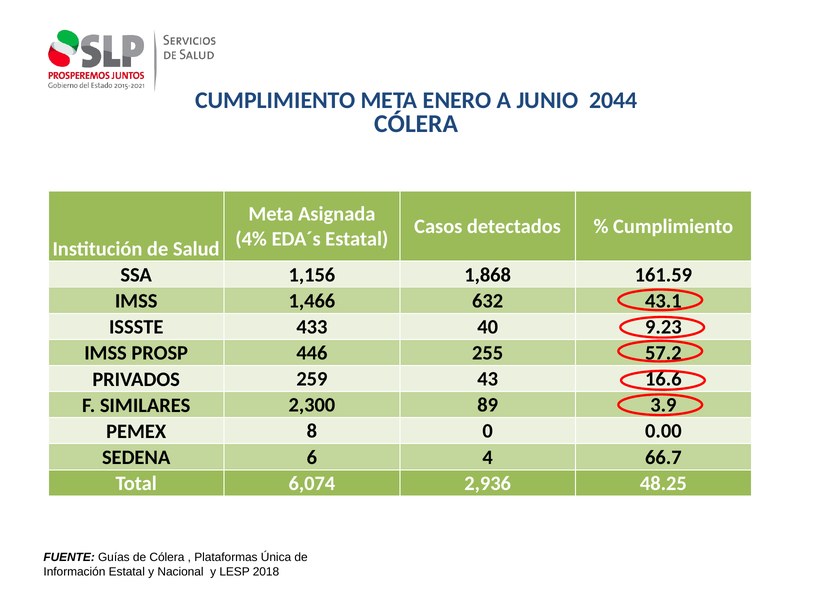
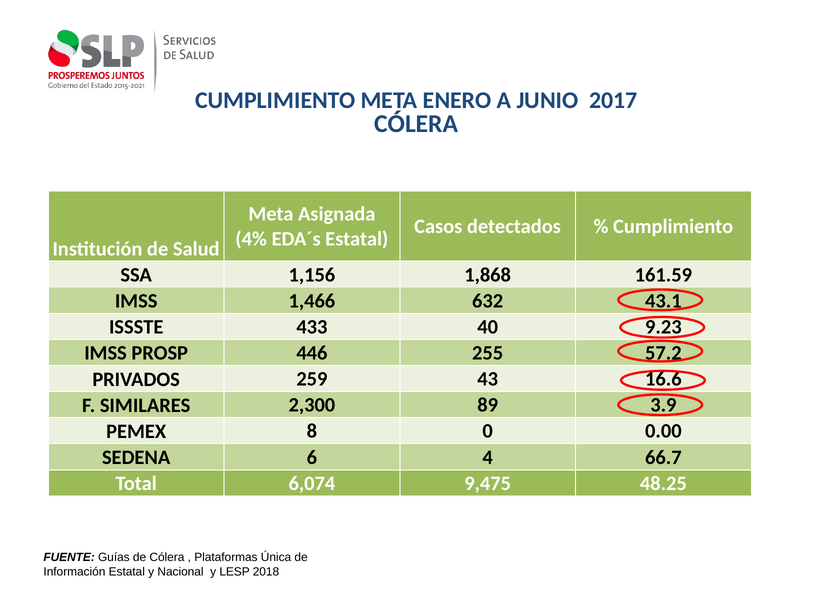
2044: 2044 -> 2017
2,936: 2,936 -> 9,475
